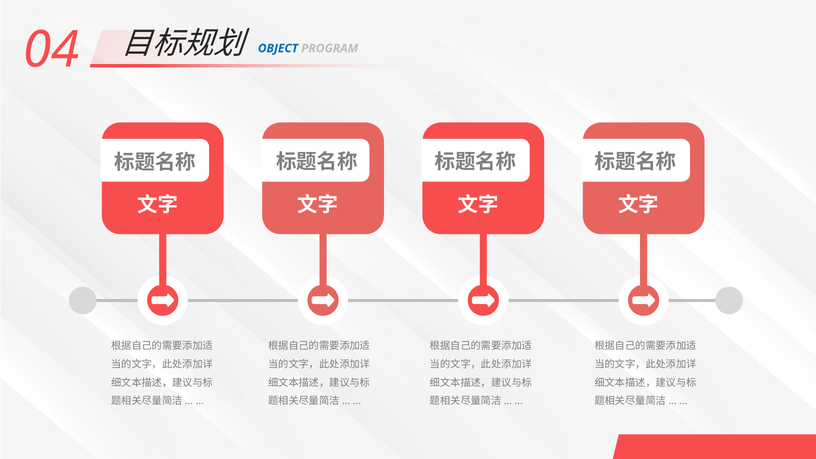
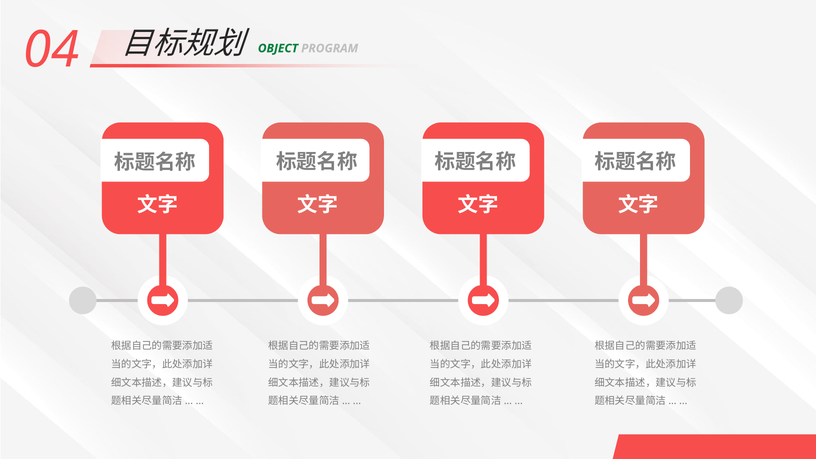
OBJECT colour: blue -> green
